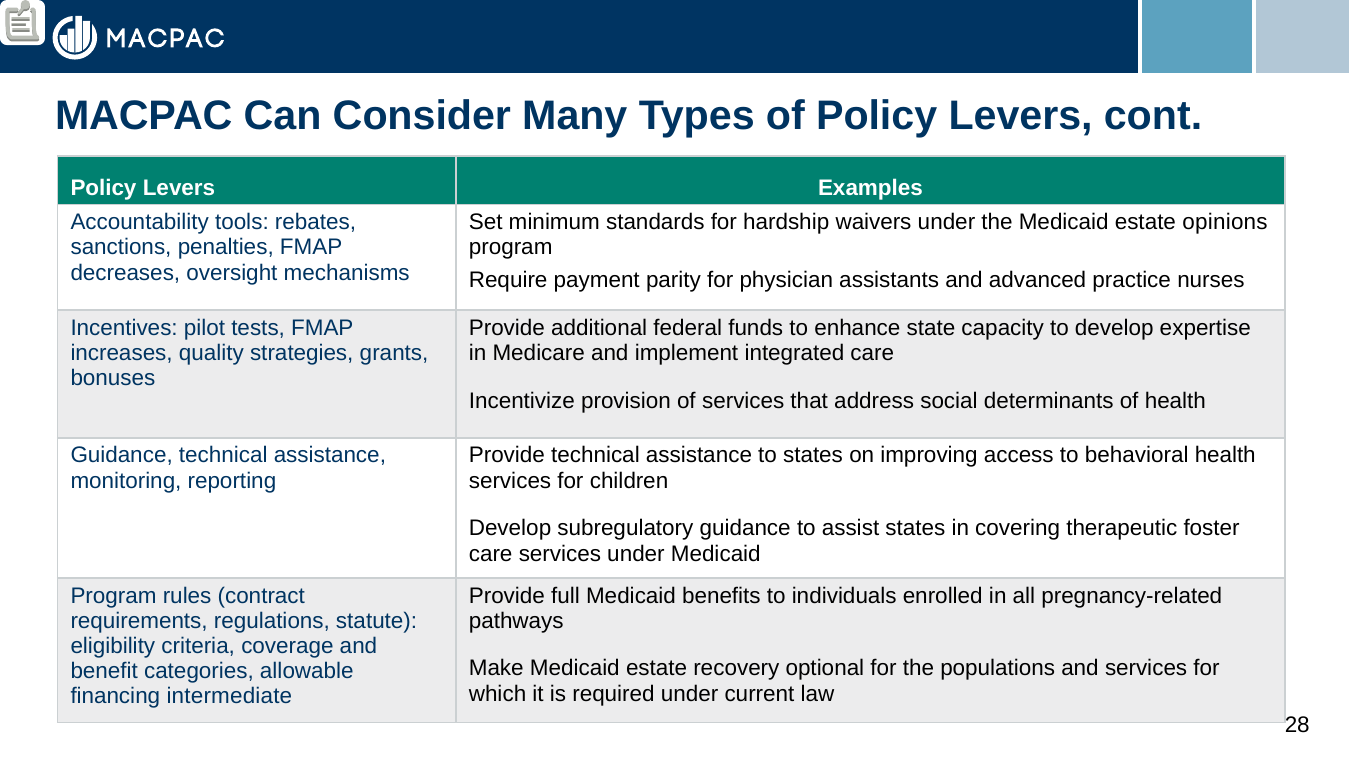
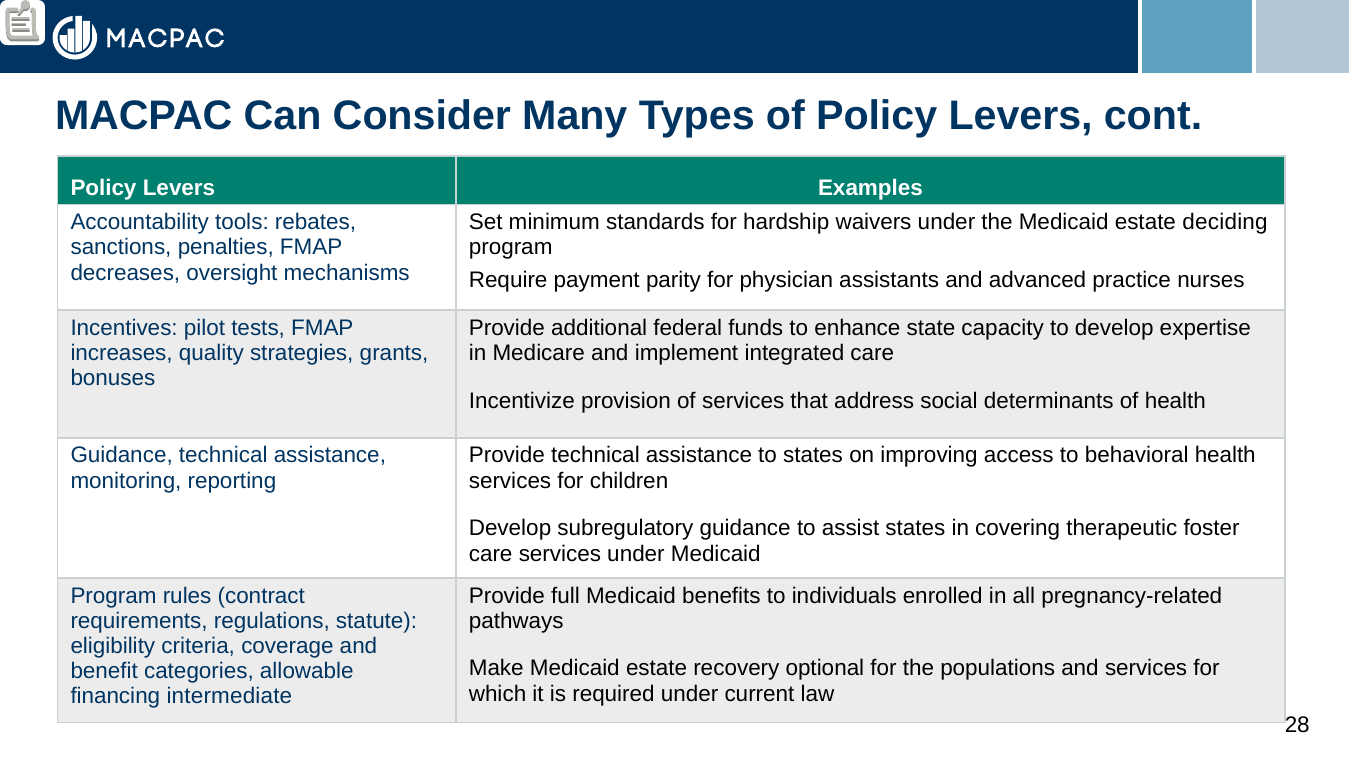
opinions: opinions -> deciding
